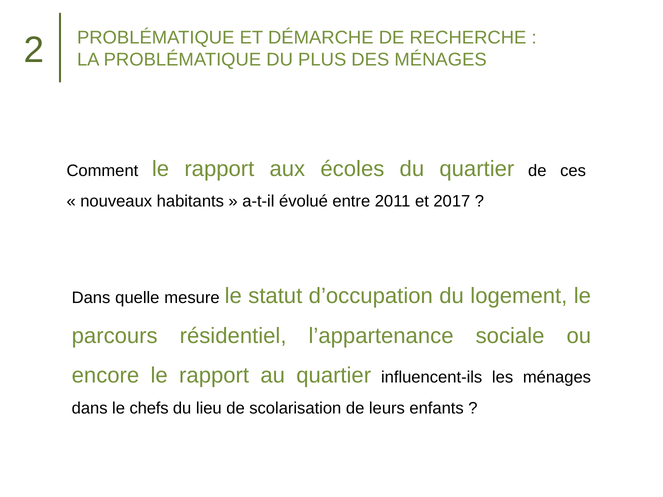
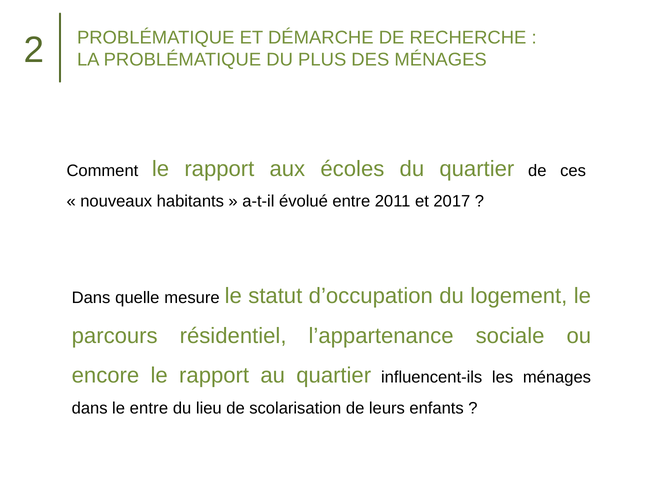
le chefs: chefs -> entre
